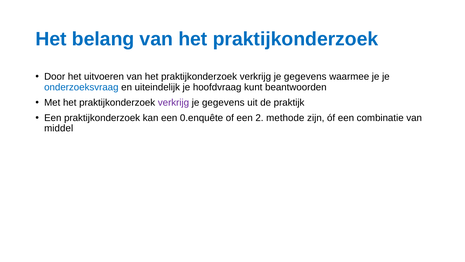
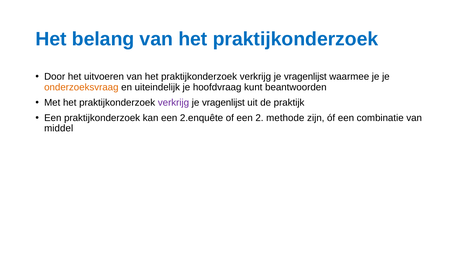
gegevens at (305, 77): gegevens -> vragenlijst
onderzoeksvraag colour: blue -> orange
gegevens at (223, 102): gegevens -> vragenlijst
0.enquête: 0.enquête -> 2.enquête
